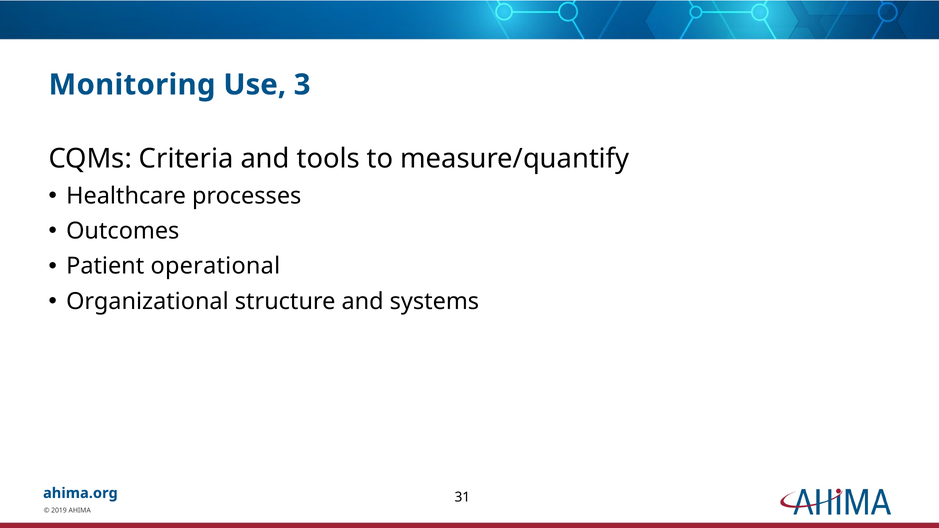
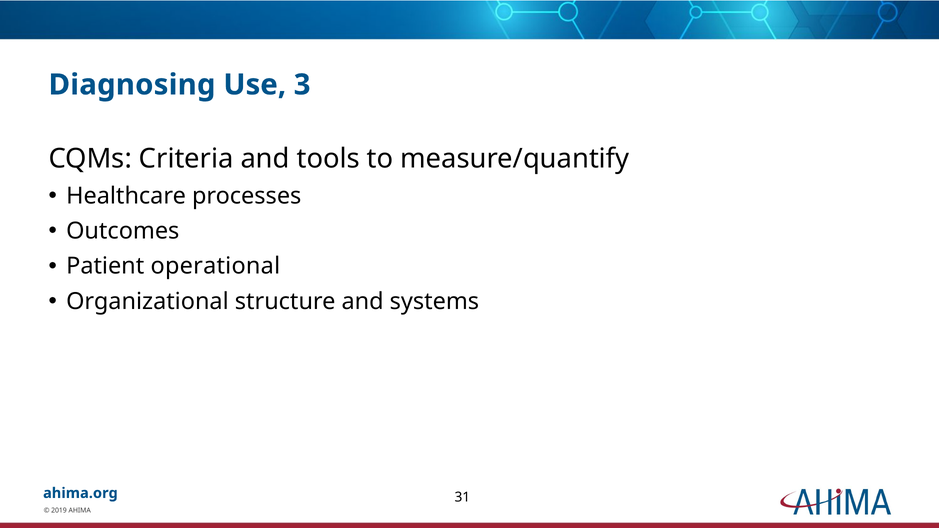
Monitoring: Monitoring -> Diagnosing
